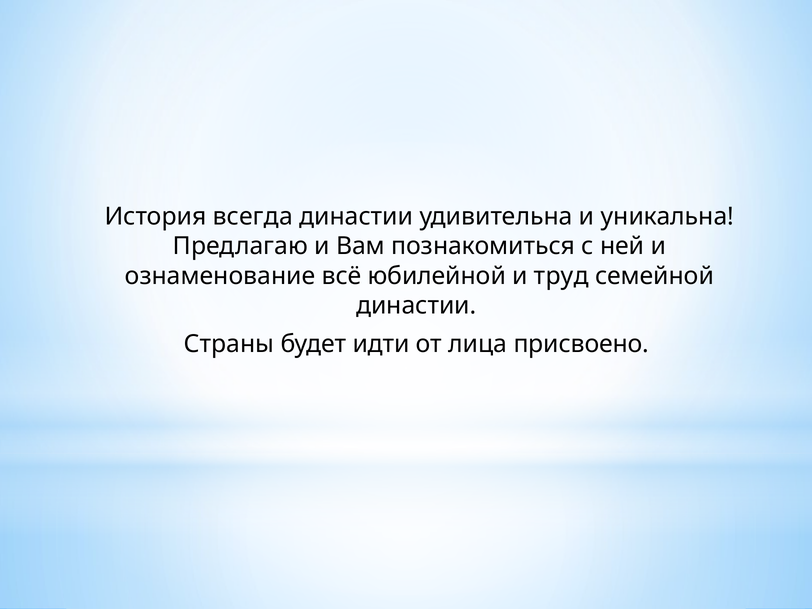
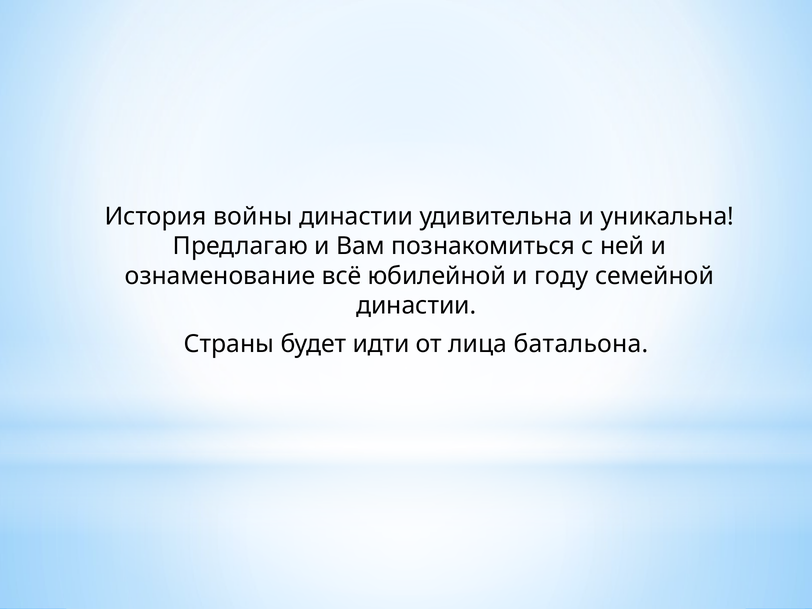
всегда: всегда -> войны
труд: труд -> году
присвоено: присвоено -> батальона
